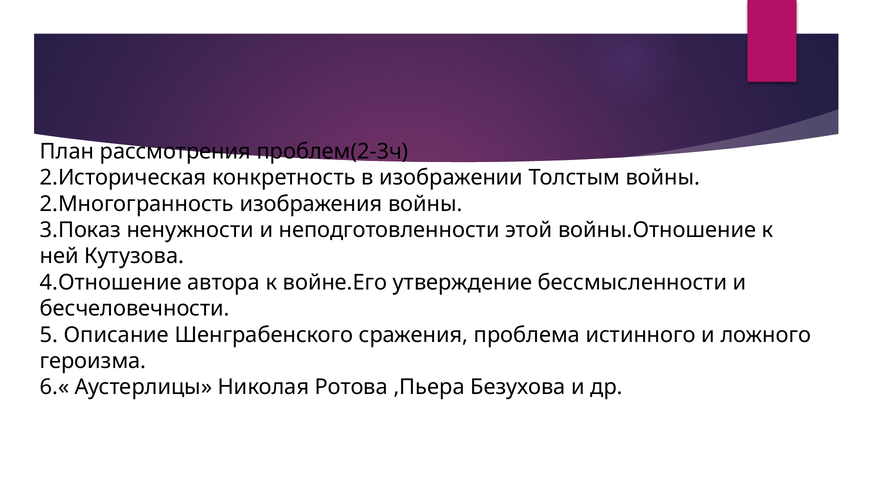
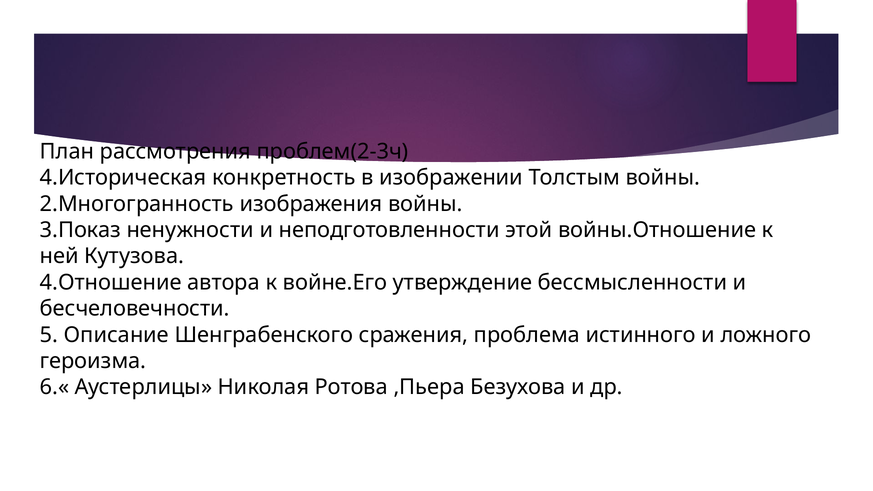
2.Историческая: 2.Историческая -> 4.Историческая
